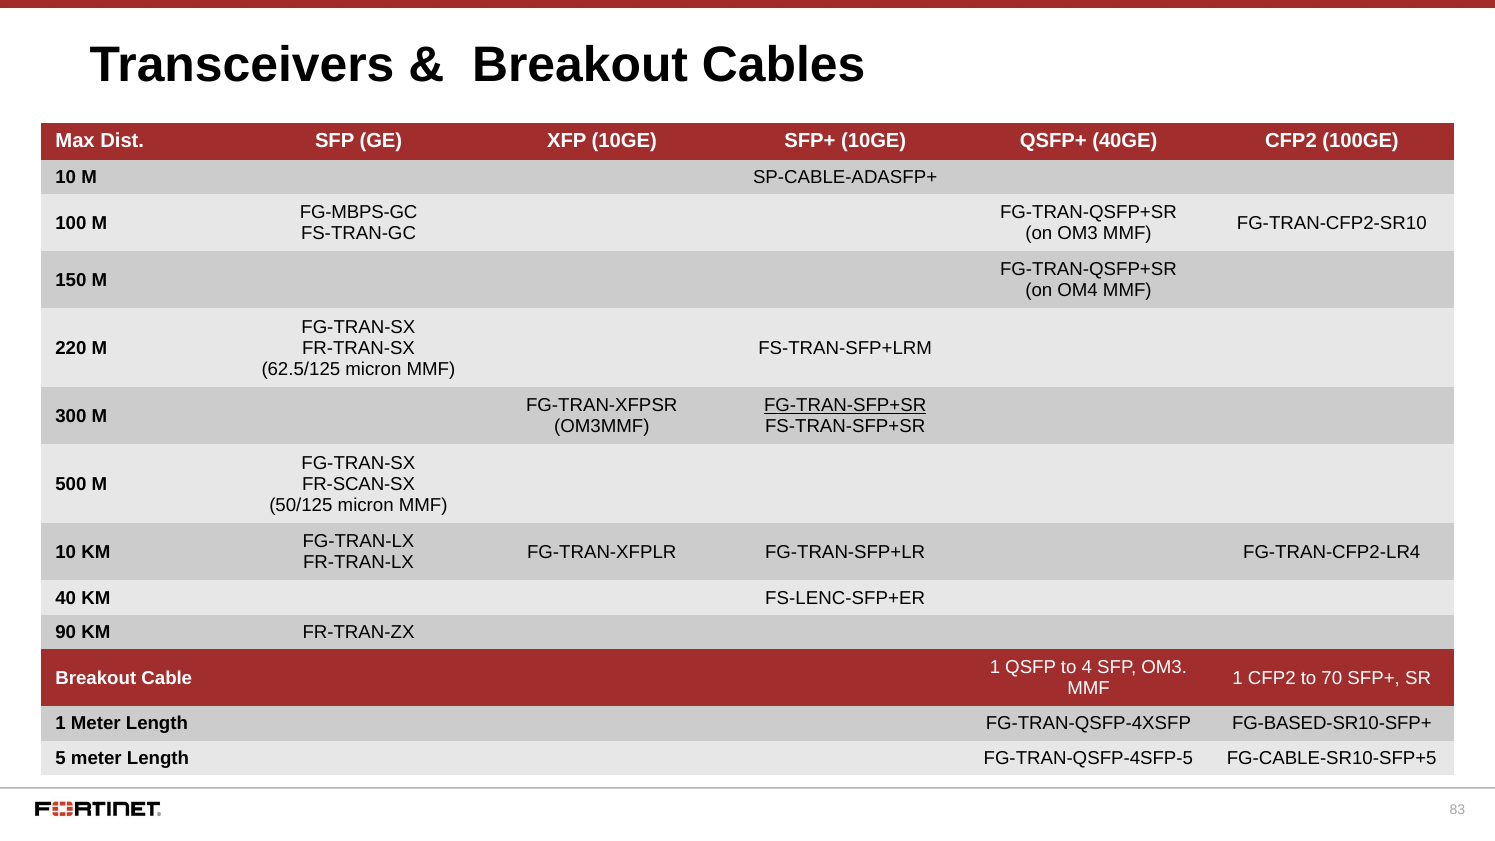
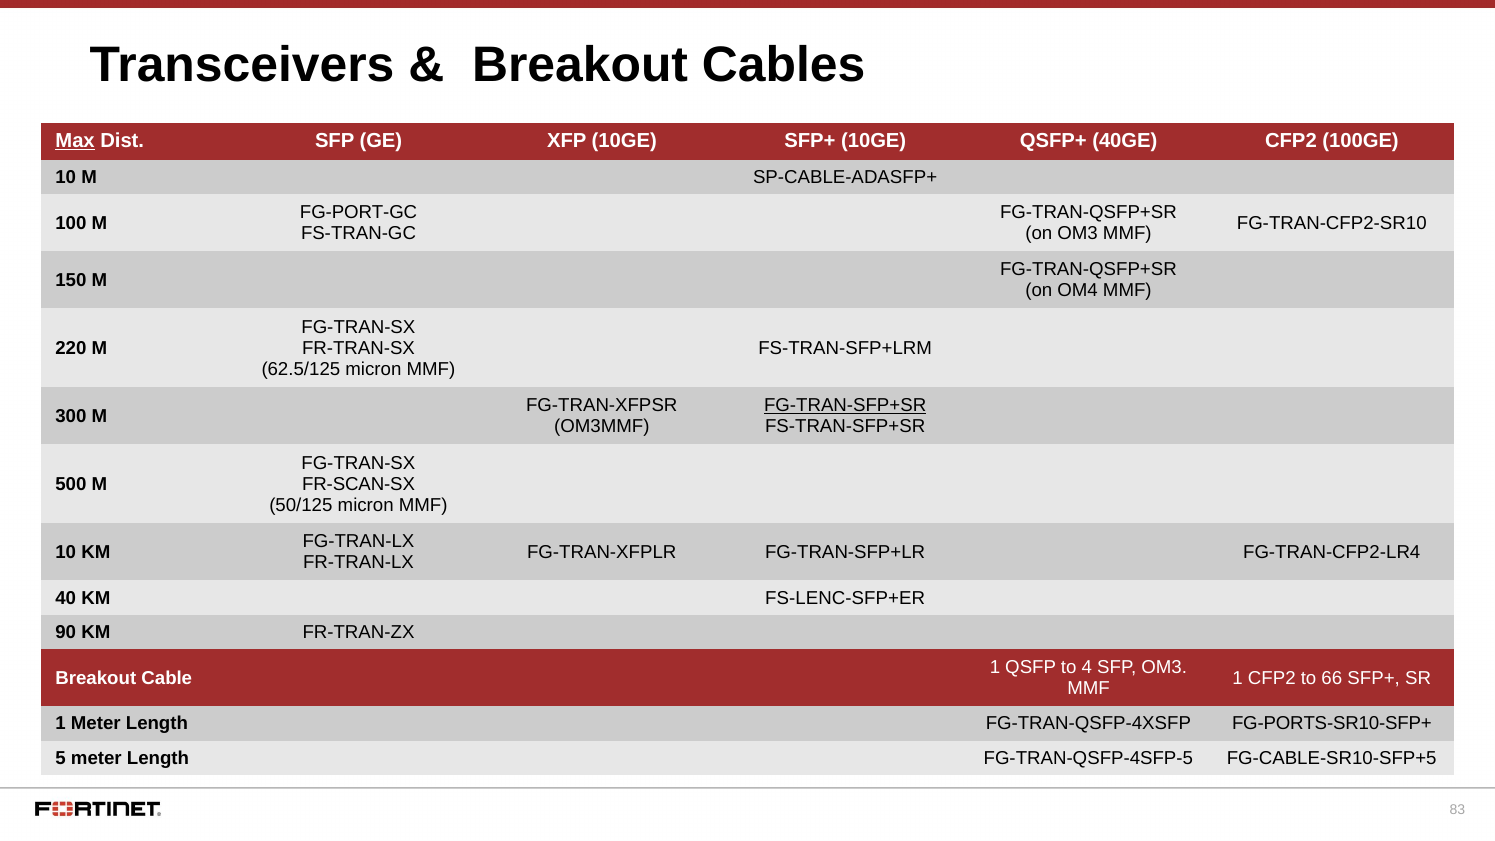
Max underline: none -> present
FG-MBPS-GC: FG-MBPS-GC -> FG-PORT-GC
70: 70 -> 66
FG-BASED-SR10-SFP+: FG-BASED-SR10-SFP+ -> FG-PORTS-SR10-SFP+
